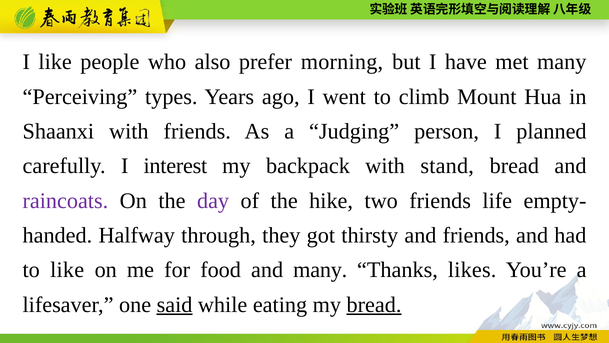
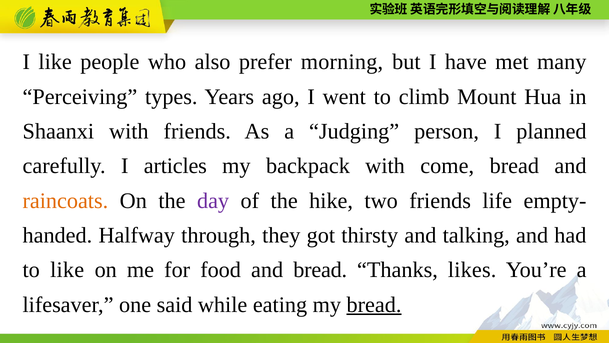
interest: interest -> articles
stand: stand -> come
raincoats colour: purple -> orange
and friends: friends -> talking
and many: many -> bread
said underline: present -> none
